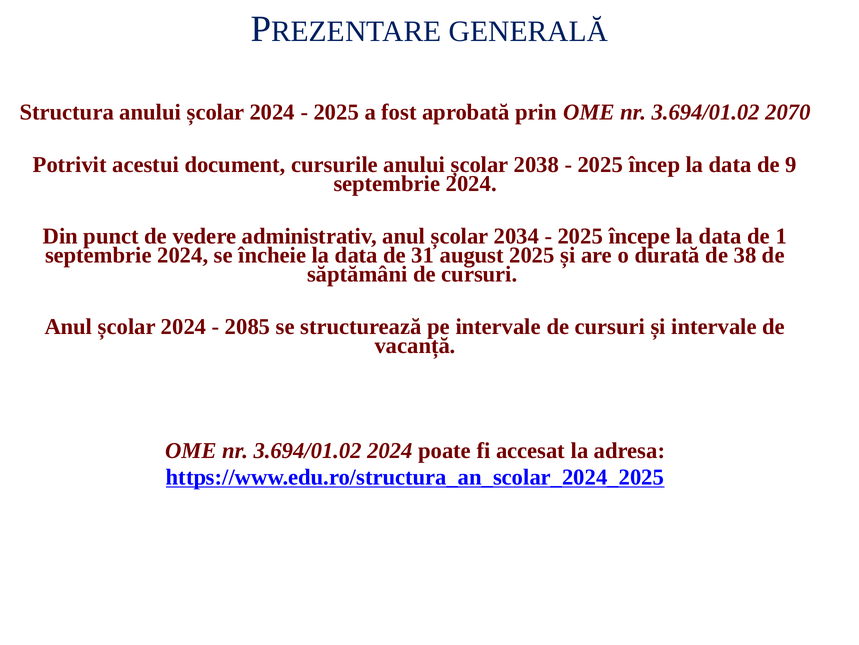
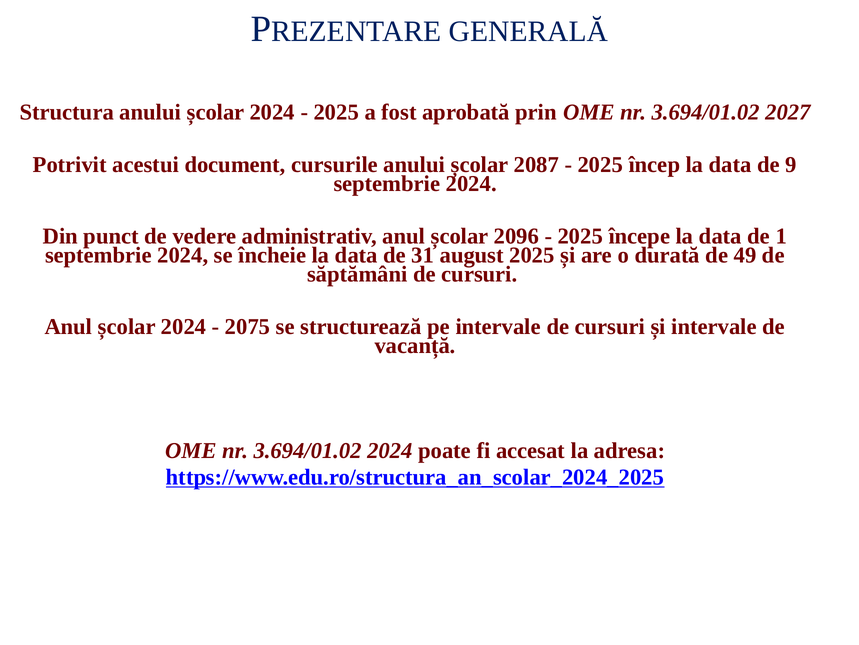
2070: 2070 -> 2027
2038: 2038 -> 2087
2034: 2034 -> 2096
38: 38 -> 49
2085: 2085 -> 2075
